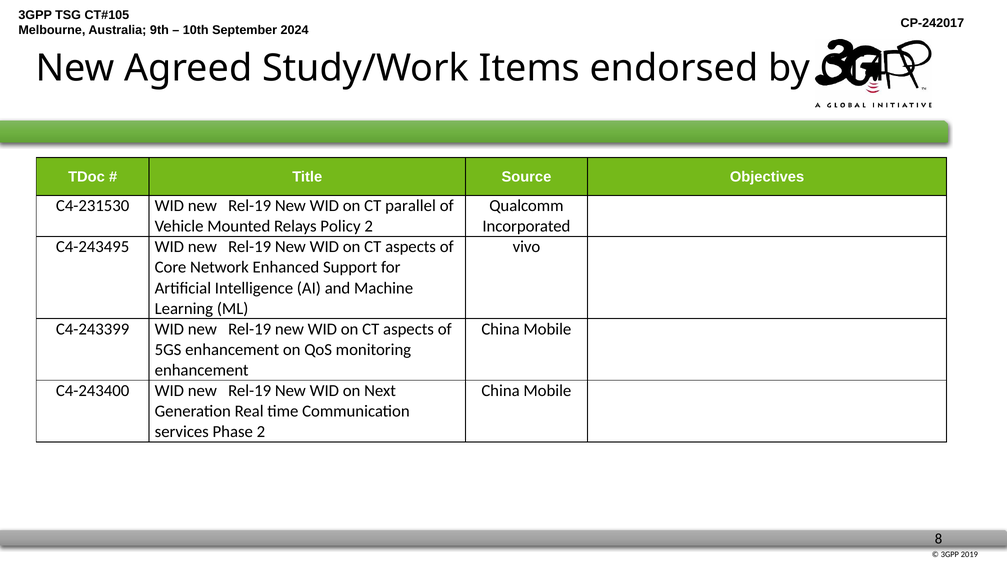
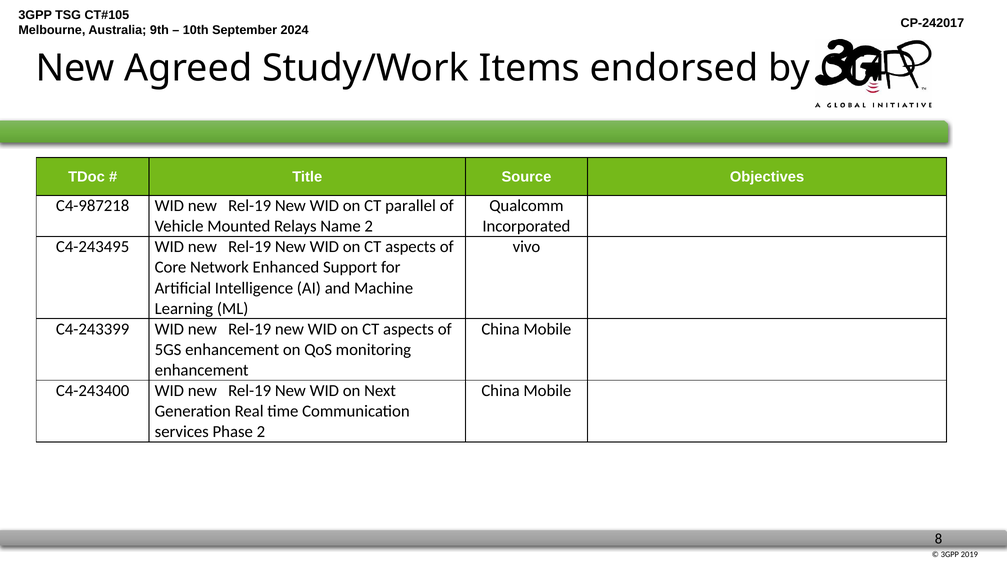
C4-231530: C4-231530 -> C4-987218
Policy: Policy -> Name
